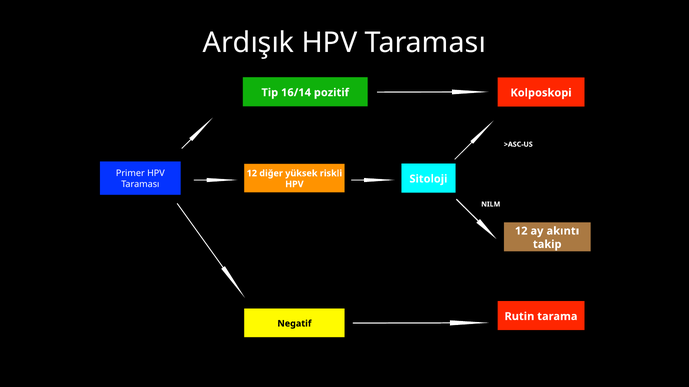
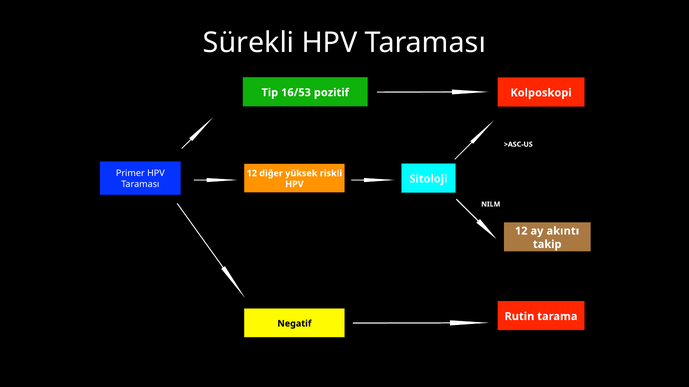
Ardışık: Ardışık -> Sürekli
16/14: 16/14 -> 16/53
